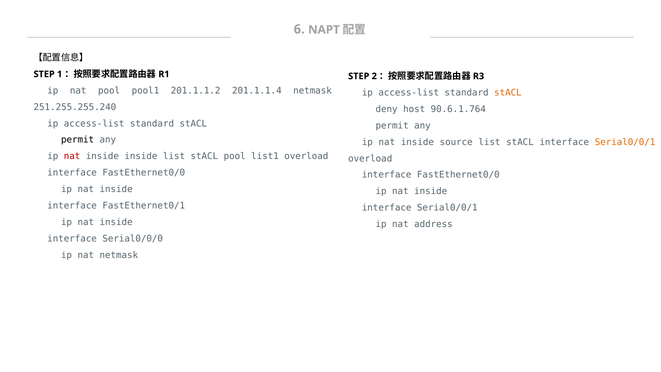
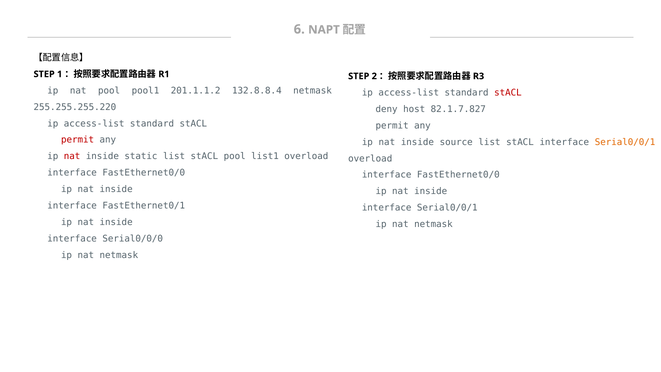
201.1.1.4: 201.1.1.4 -> 132.8.8.4
stACL at (508, 93) colour: orange -> red
251.255.255.240: 251.255.255.240 -> 255.255.255.220
90.6.1.764: 90.6.1.764 -> 82.1.7.827
permit at (78, 140) colour: black -> red
inside inside: inside -> static
address at (433, 224): address -> netmask
